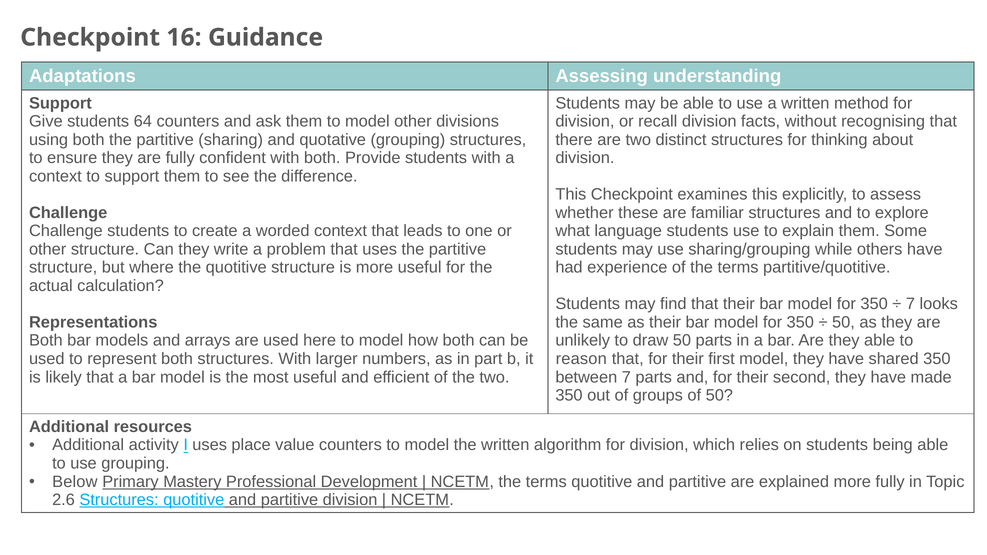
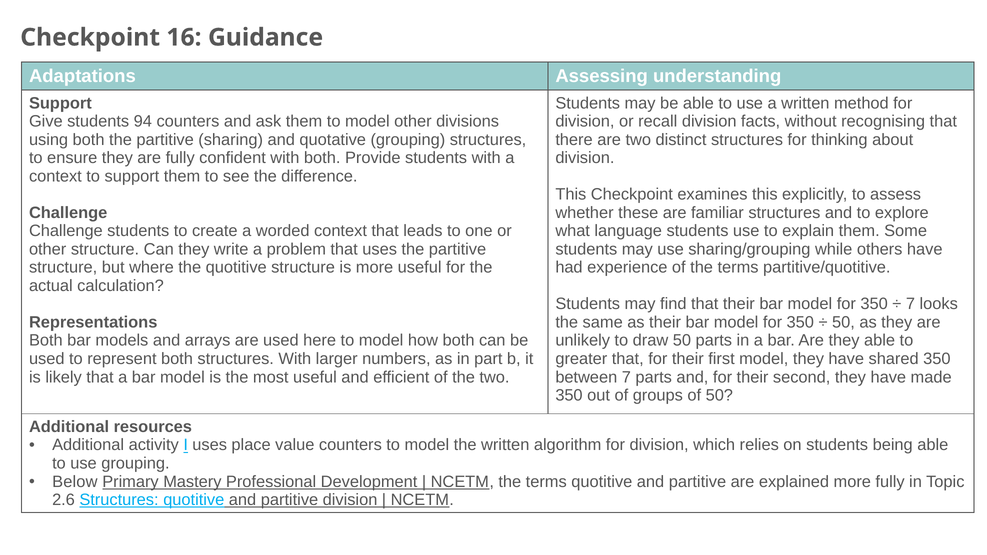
64: 64 -> 94
reason: reason -> greater
